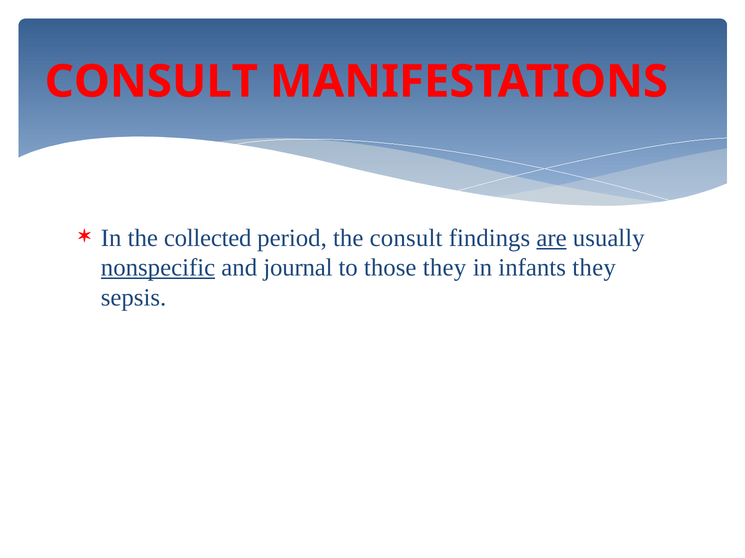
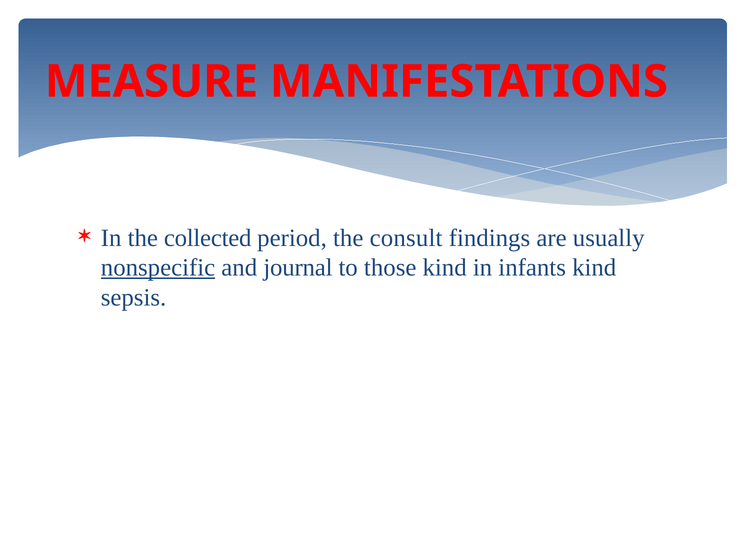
CONSULT at (151, 82): CONSULT -> MEASURE
are underline: present -> none
those they: they -> kind
infants they: they -> kind
